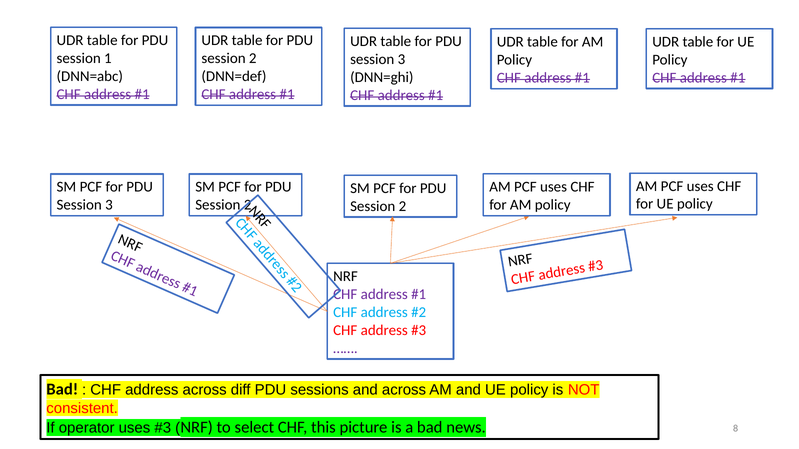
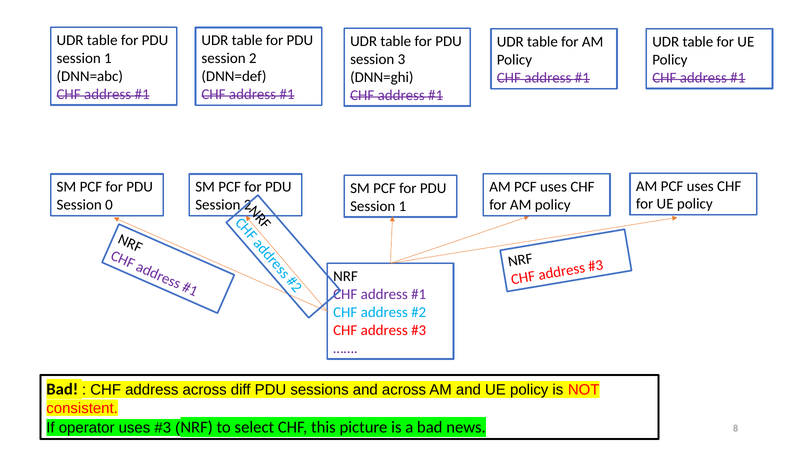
3 at (109, 205): 3 -> 0
2 at (403, 206): 2 -> 1
